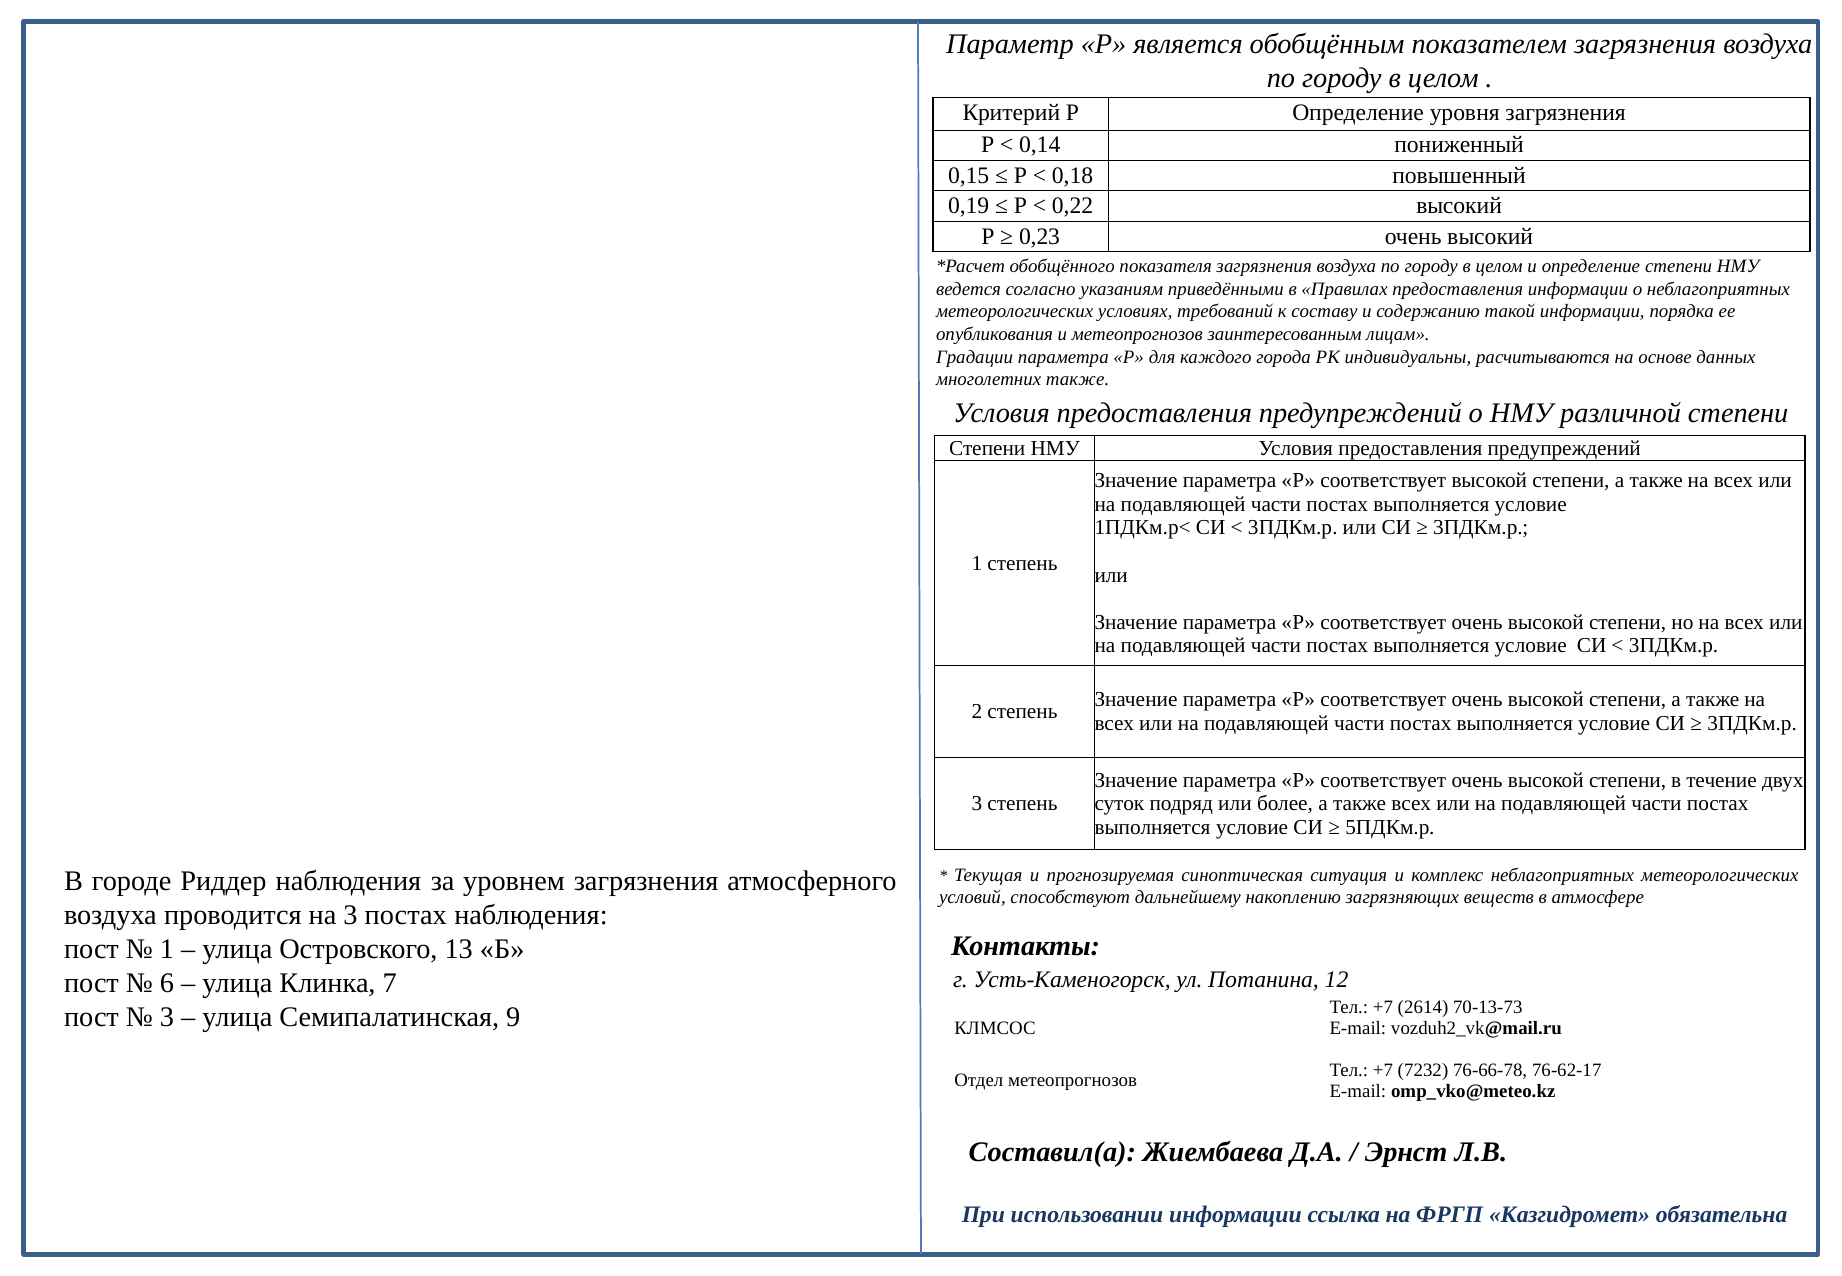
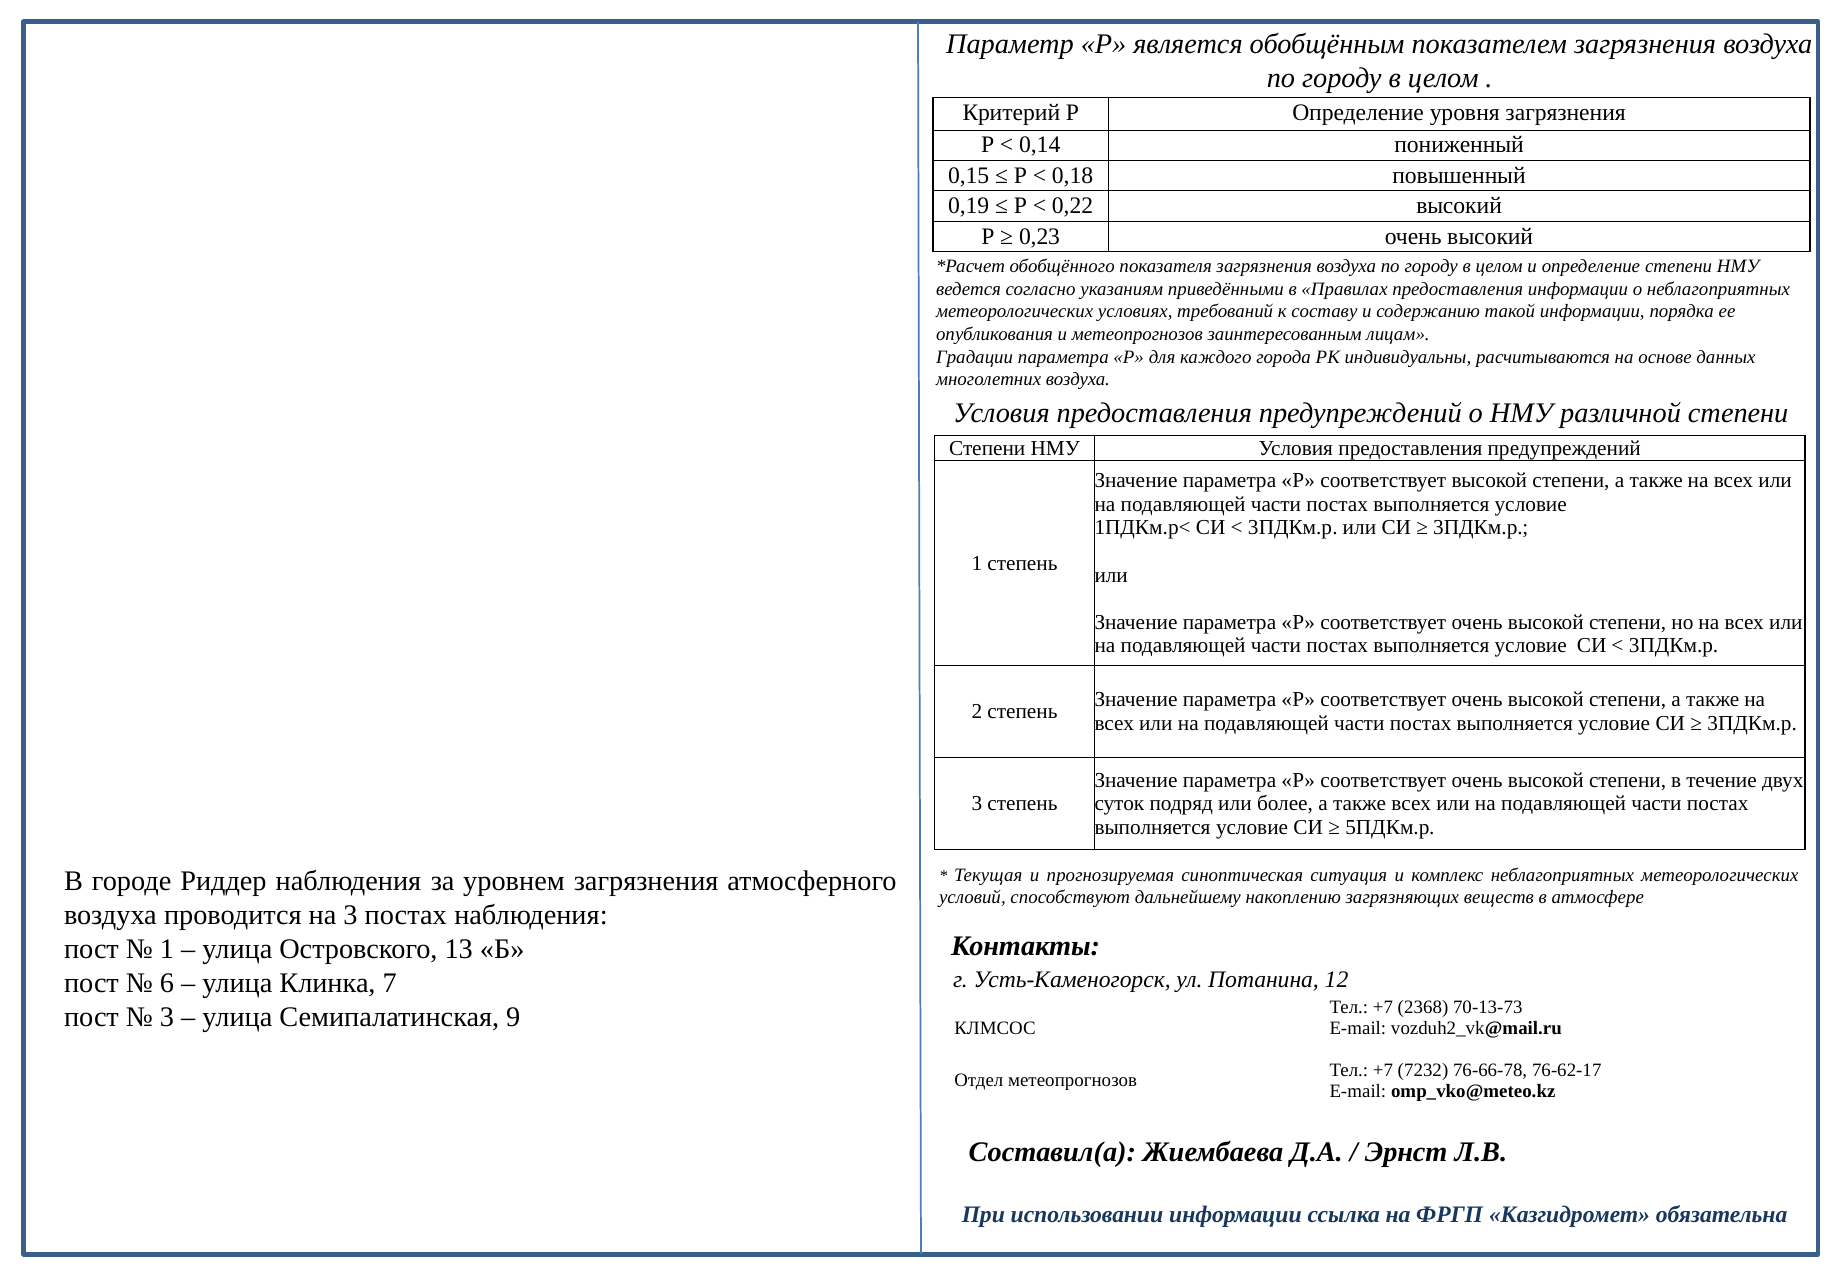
многолетних также: также -> воздуха
2614: 2614 -> 2368
